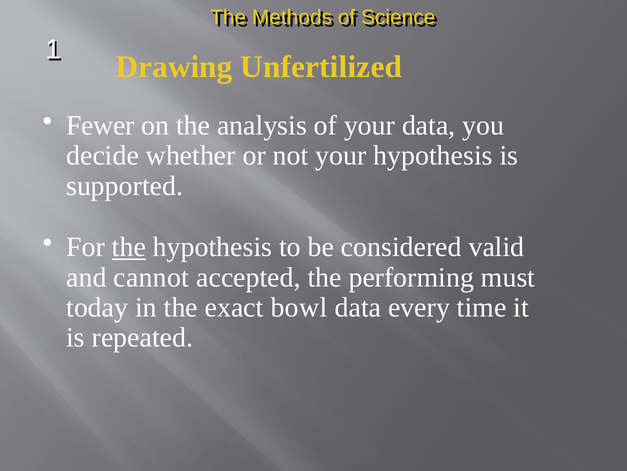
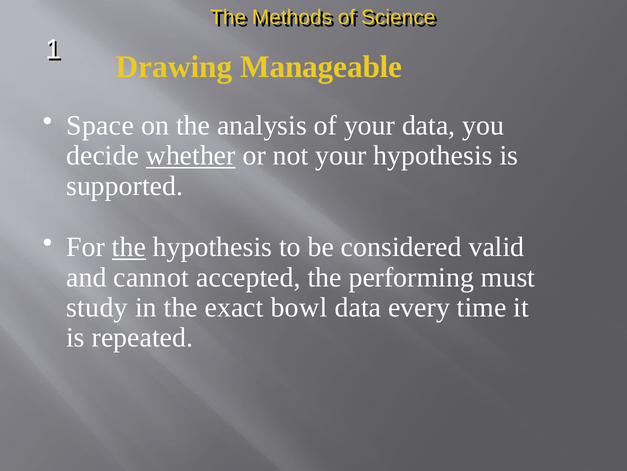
Unfertilized: Unfertilized -> Manageable
Fewer: Fewer -> Space
whether underline: none -> present
today: today -> study
